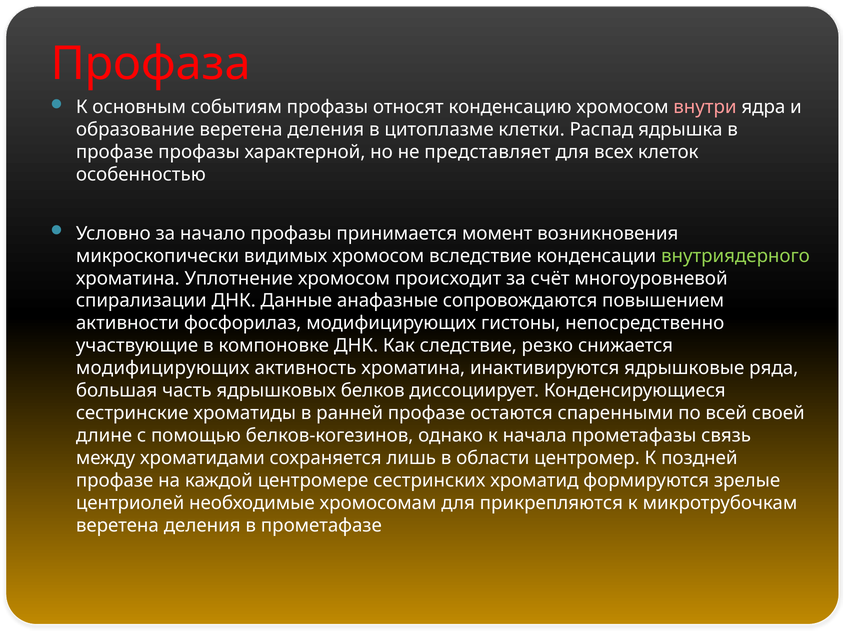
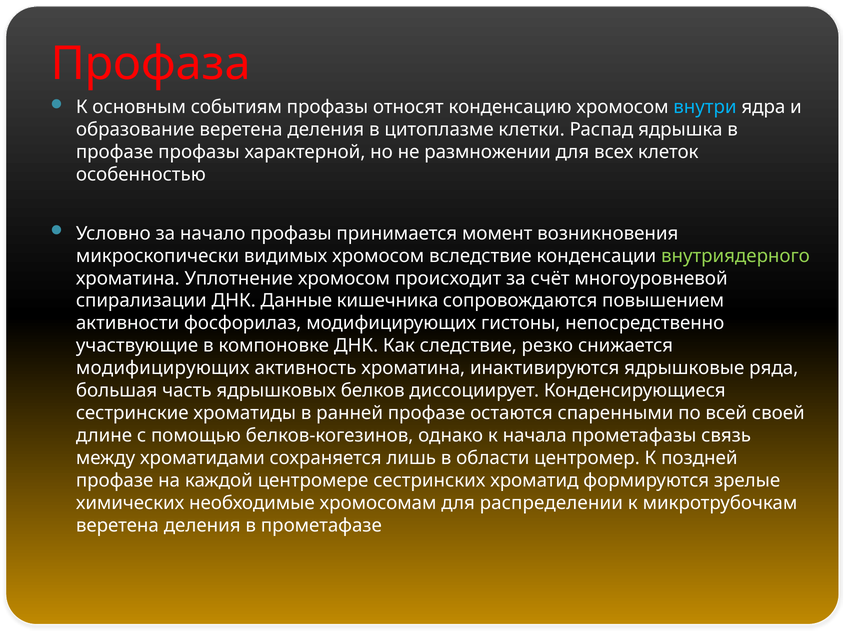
внутри colour: pink -> light blue
представляет: представляет -> размножении
анафазные: анафазные -> кишечника
центриолей: центриолей -> химических
прикрепляются: прикрепляются -> распределении
